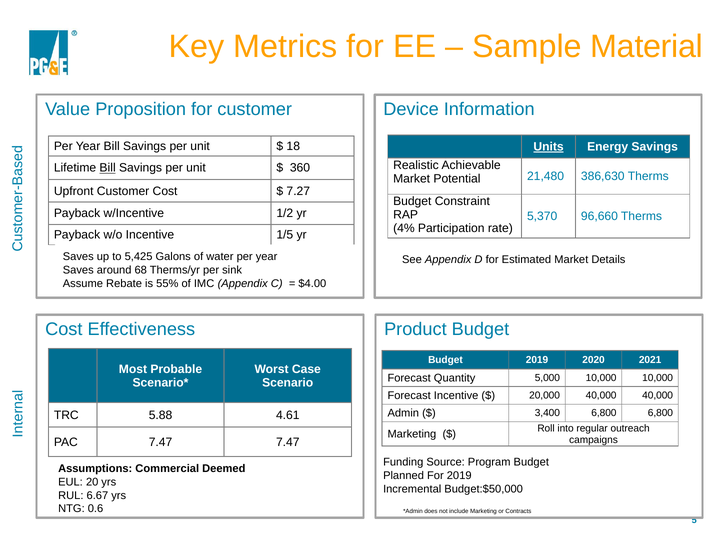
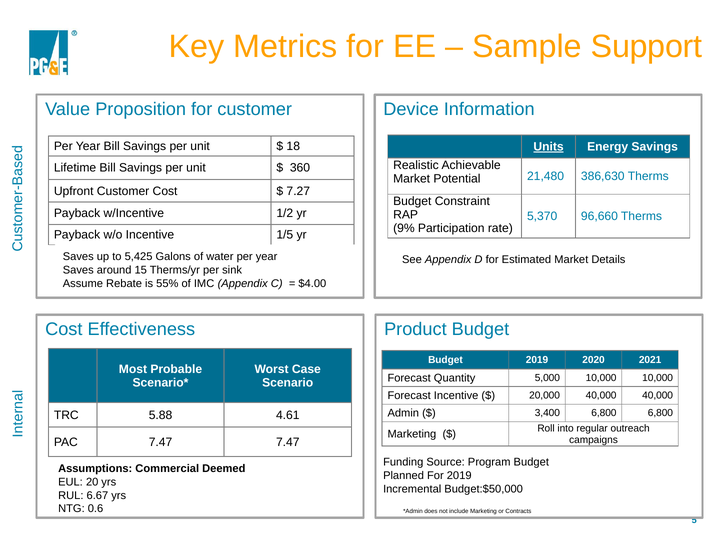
Material: Material -> Support
Bill at (108, 168) underline: present -> none
4%: 4% -> 9%
68: 68 -> 15
